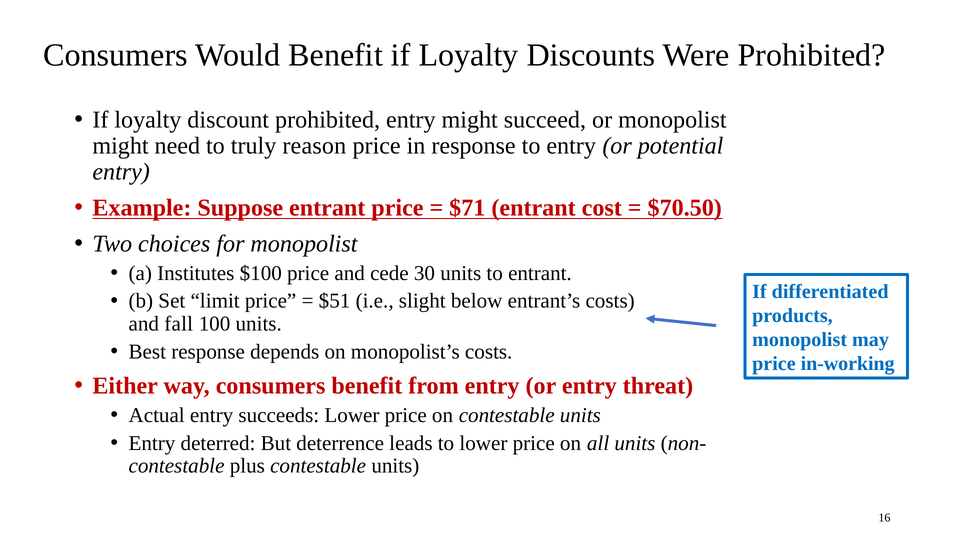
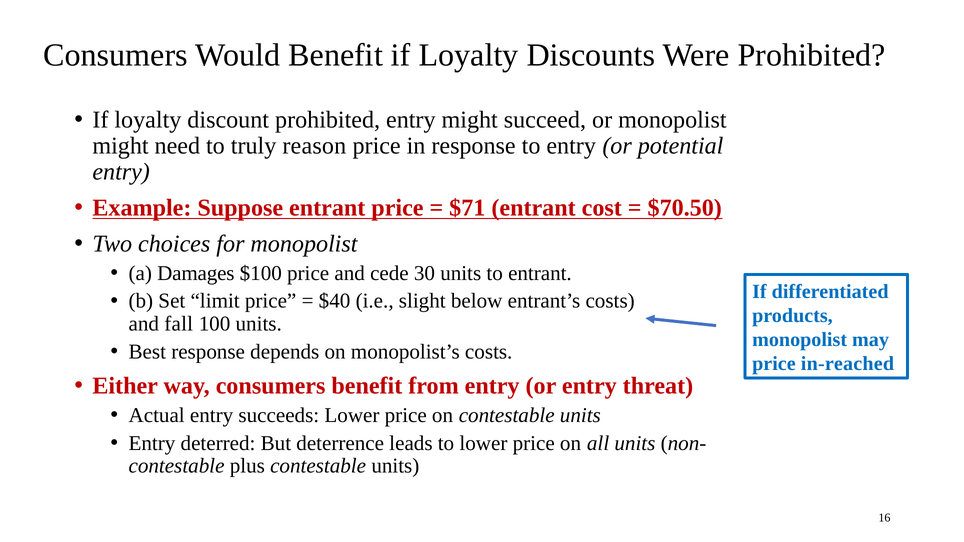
Institutes: Institutes -> Damages
$51: $51 -> $40
in-working: in-working -> in-reached
